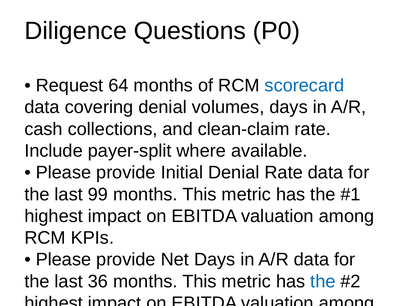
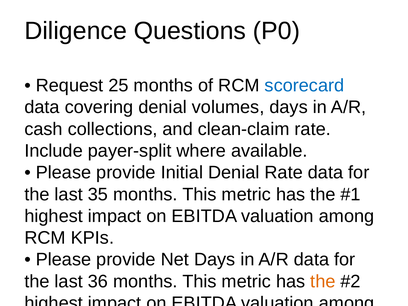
64: 64 -> 25
99: 99 -> 35
the at (323, 281) colour: blue -> orange
